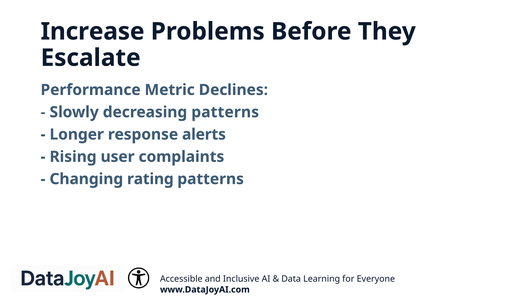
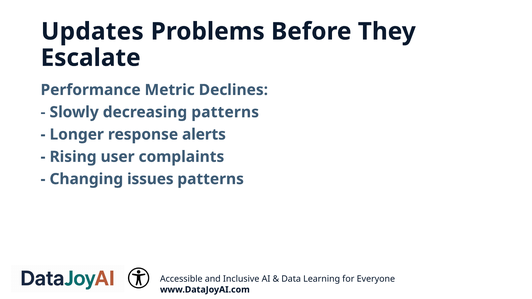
Increase: Increase -> Updates
rating: rating -> issues
